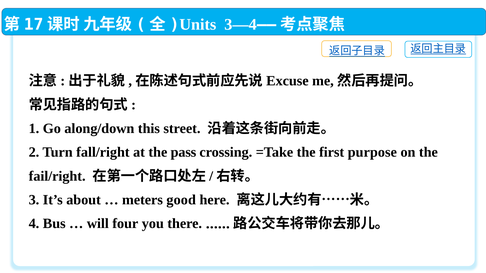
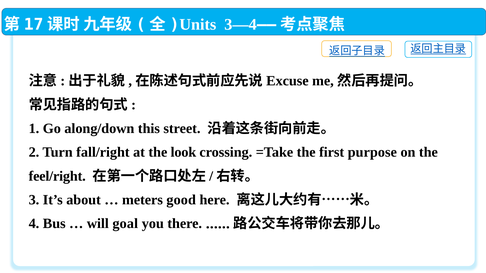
pass: pass -> look
fail/right: fail/right -> feel/right
four: four -> goal
